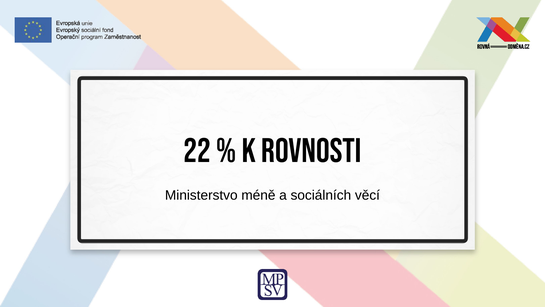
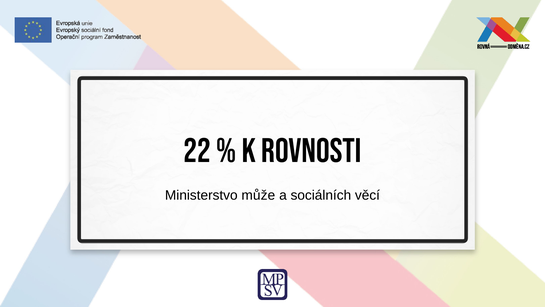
méně: méně -> může
